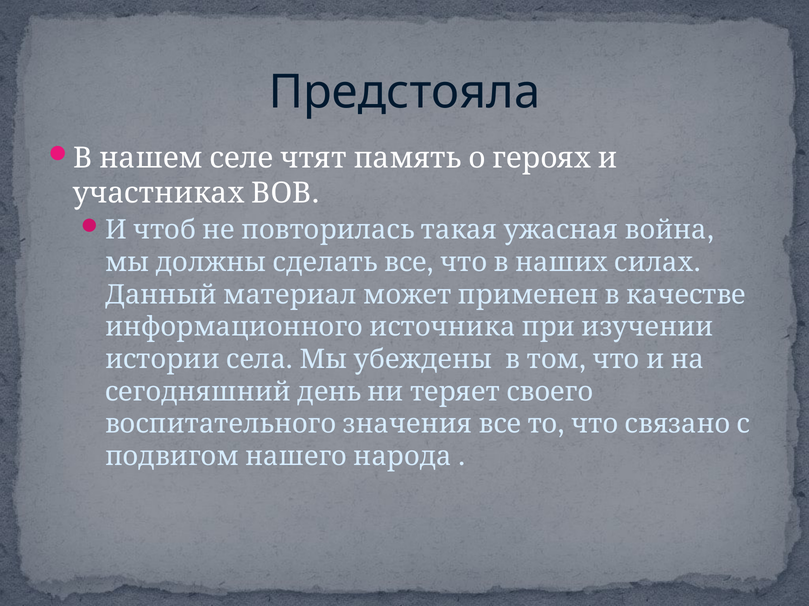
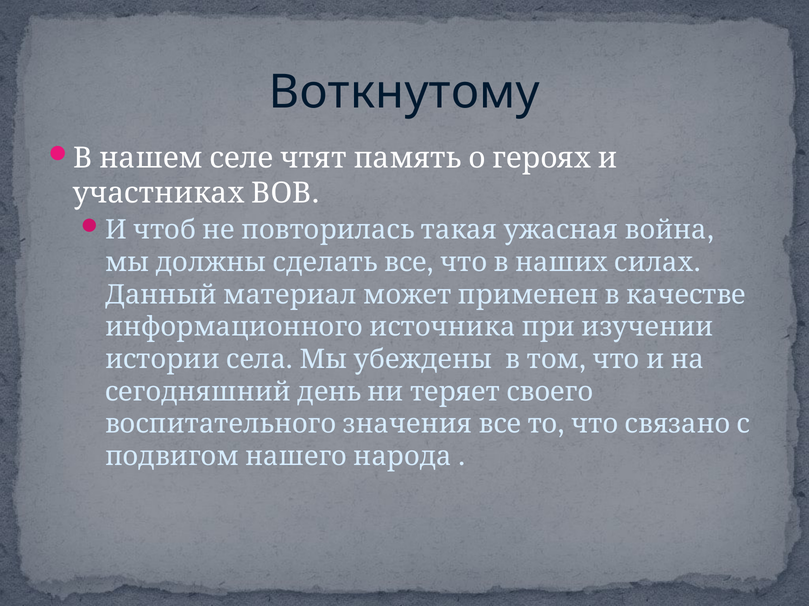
Предстояла: Предстояла -> Воткнутому
